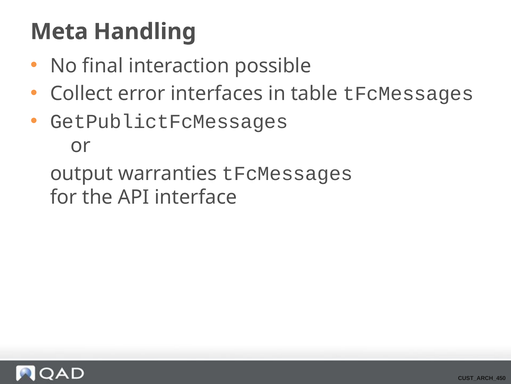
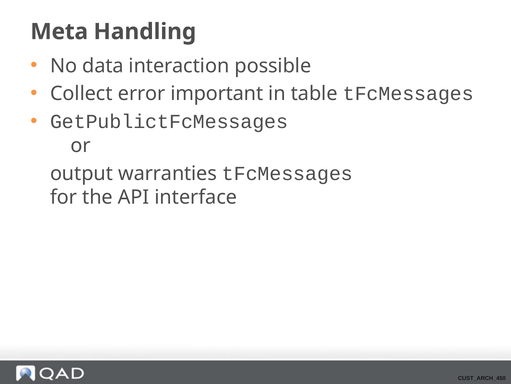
final: final -> data
interfaces: interfaces -> important
